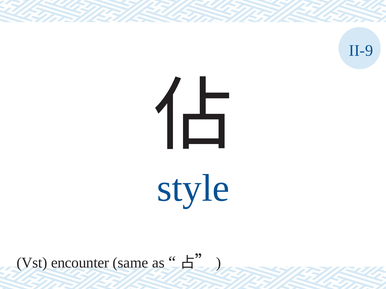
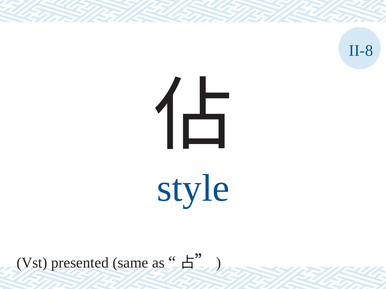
II-9: II-9 -> II-8
encounter: encounter -> presented
